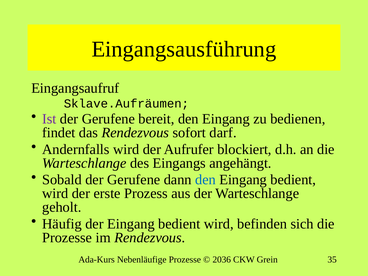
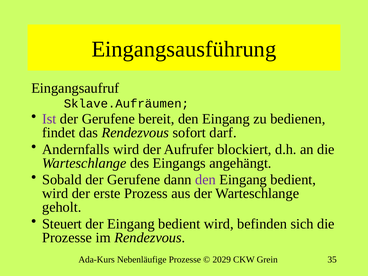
den at (205, 180) colour: blue -> purple
Häufig: Häufig -> Steuert
2036: 2036 -> 2029
